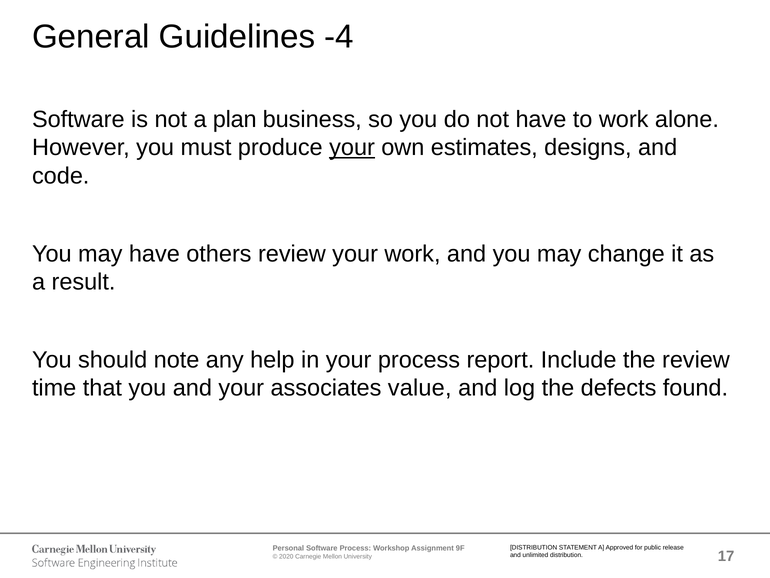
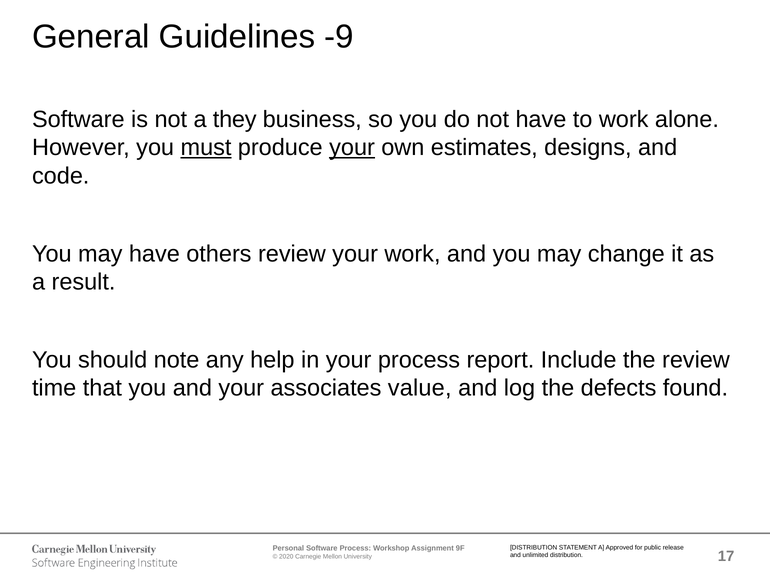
-4: -4 -> -9
plan: plan -> they
must underline: none -> present
